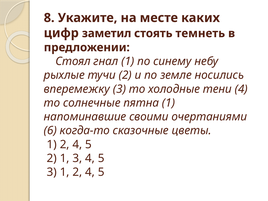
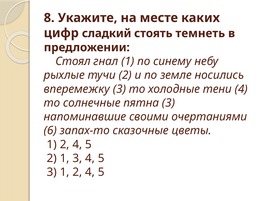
заметил: заметил -> сладкий
пятна 1: 1 -> 3
когда-то: когда-то -> запах-то
